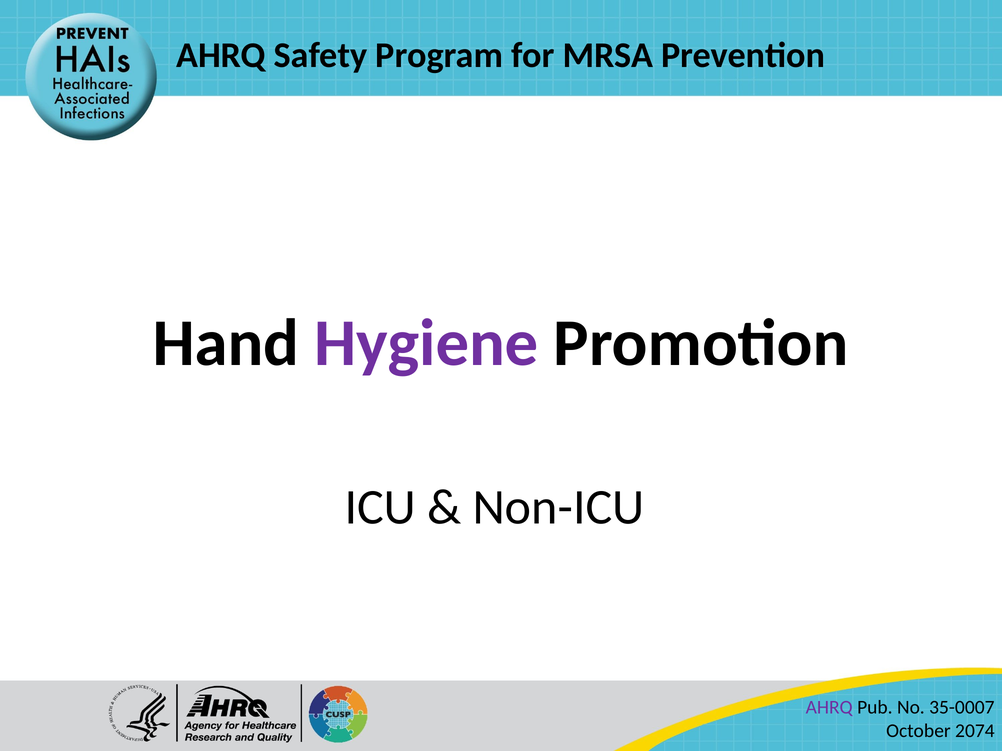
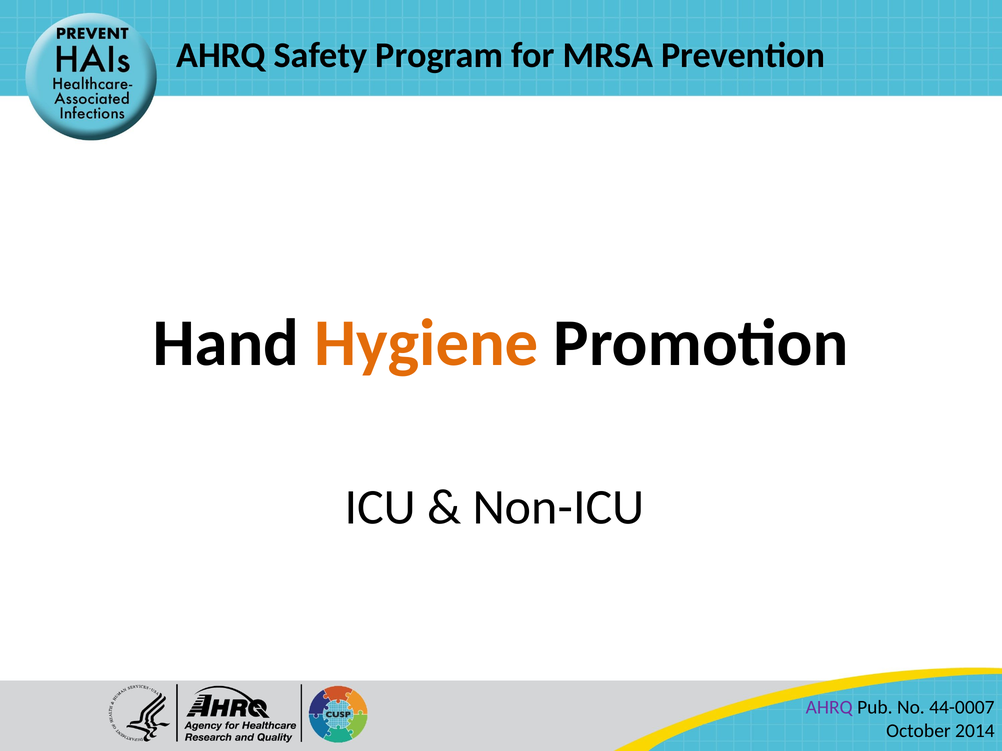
Hygiene at (426, 344) colour: purple -> orange
35-0007: 35-0007 -> 44-0007
2074: 2074 -> 2014
